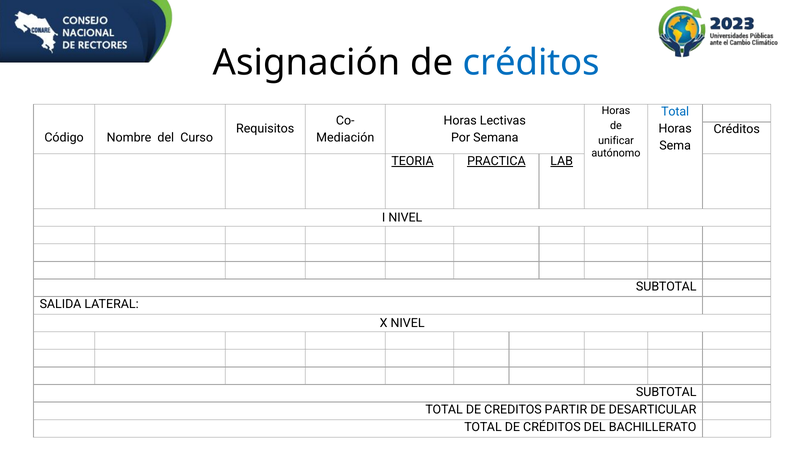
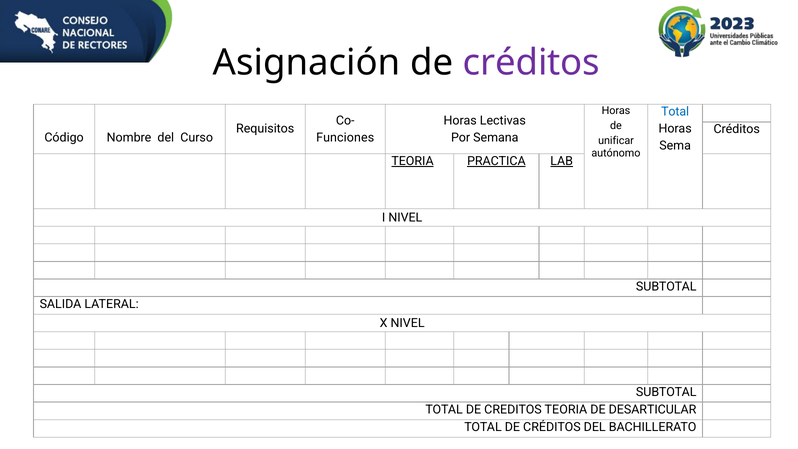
créditos at (531, 62) colour: blue -> purple
Mediación: Mediación -> Funciones
CREDITOS PARTIR: PARTIR -> TEORIA
